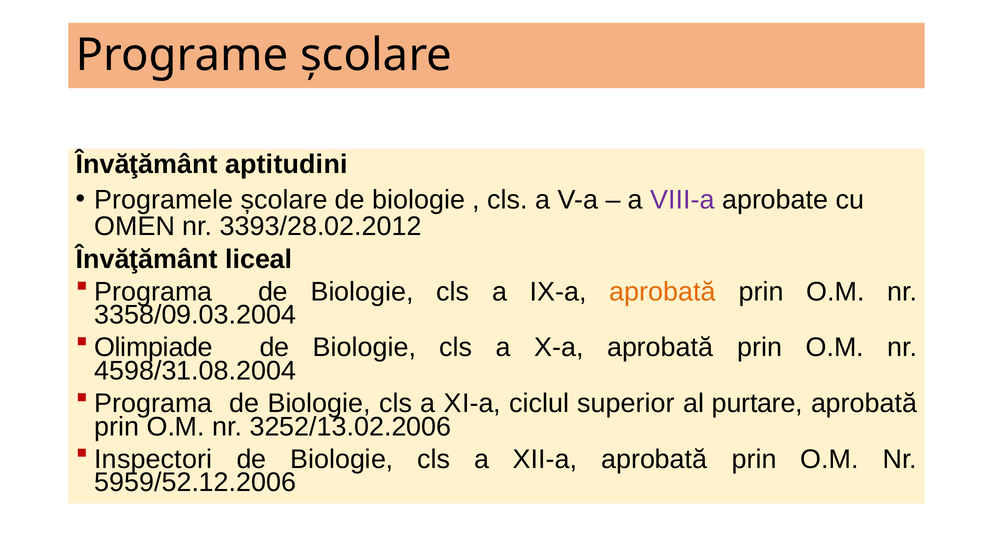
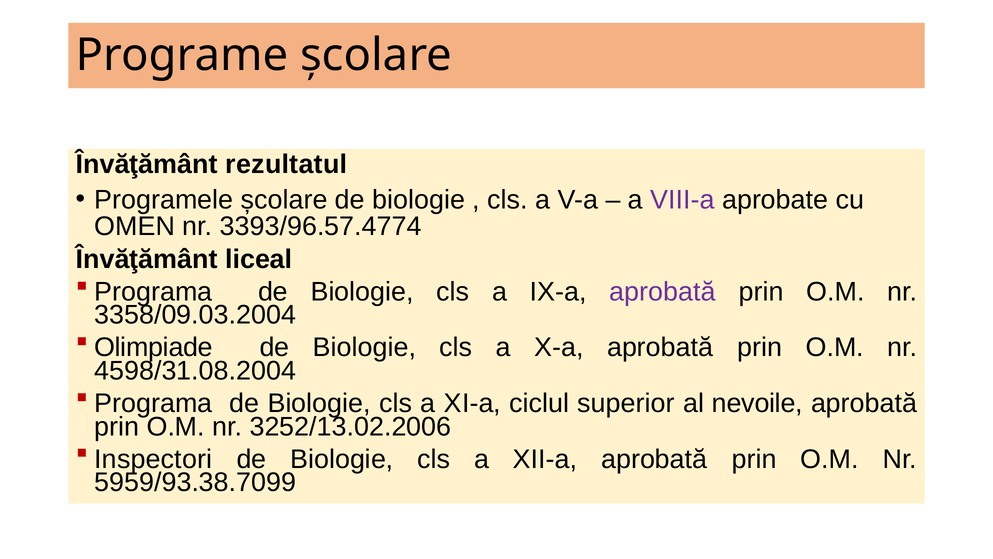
aptitudini: aptitudini -> rezultatul
3393/28.02.2012: 3393/28.02.2012 -> 3393/96.57.4774
aprobată at (662, 292) colour: orange -> purple
purtare: purtare -> nevoile
5959/52.12.2006: 5959/52.12.2006 -> 5959/93.38.7099
